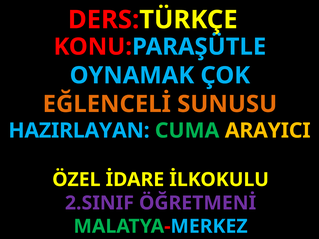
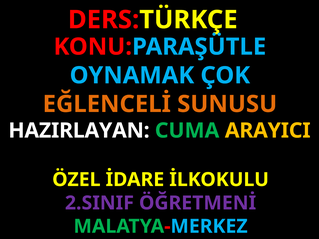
HAZIRLAYAN colour: light blue -> white
